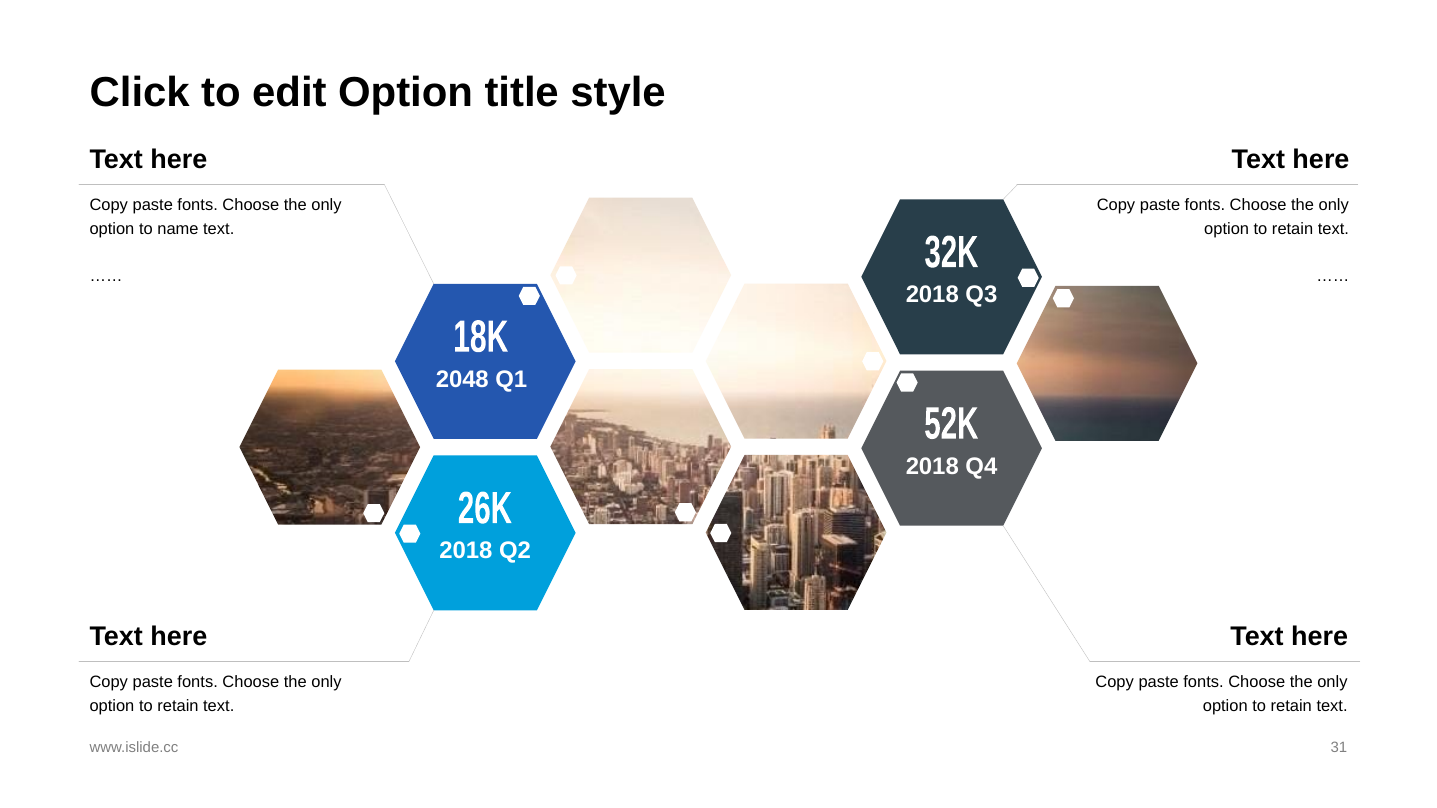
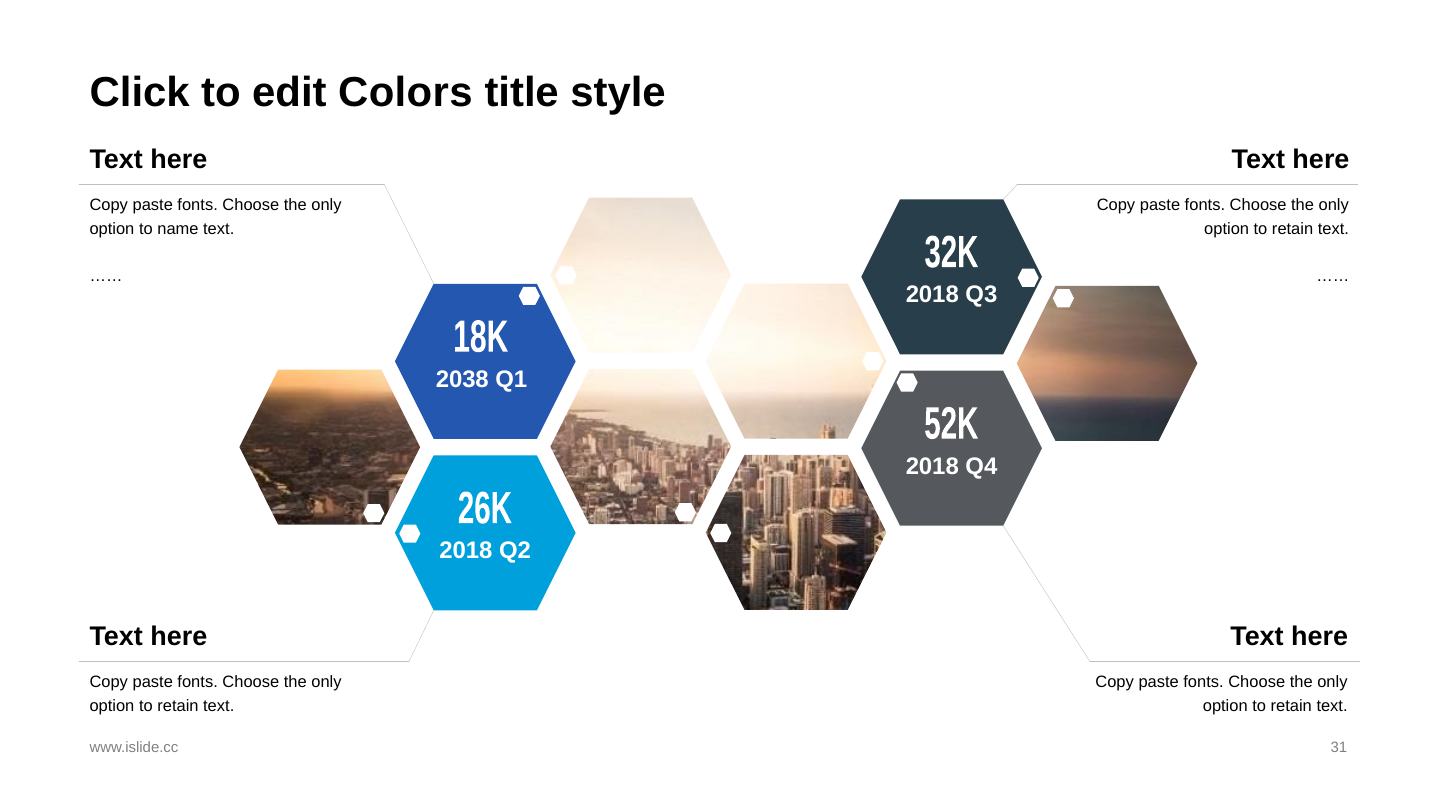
edit Option: Option -> Colors
2048: 2048 -> 2038
